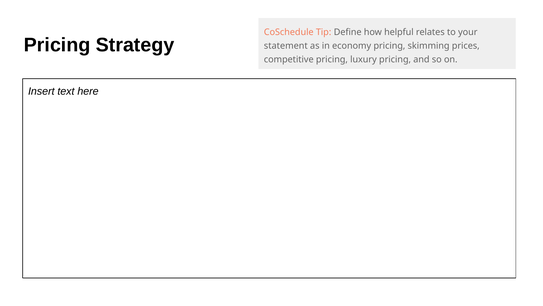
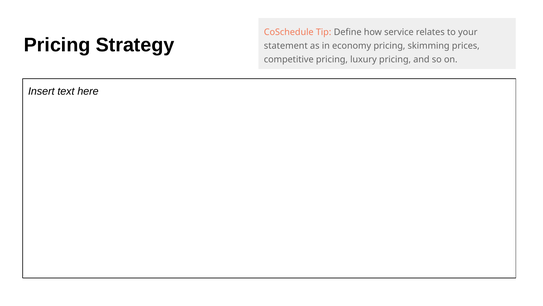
helpful: helpful -> service
